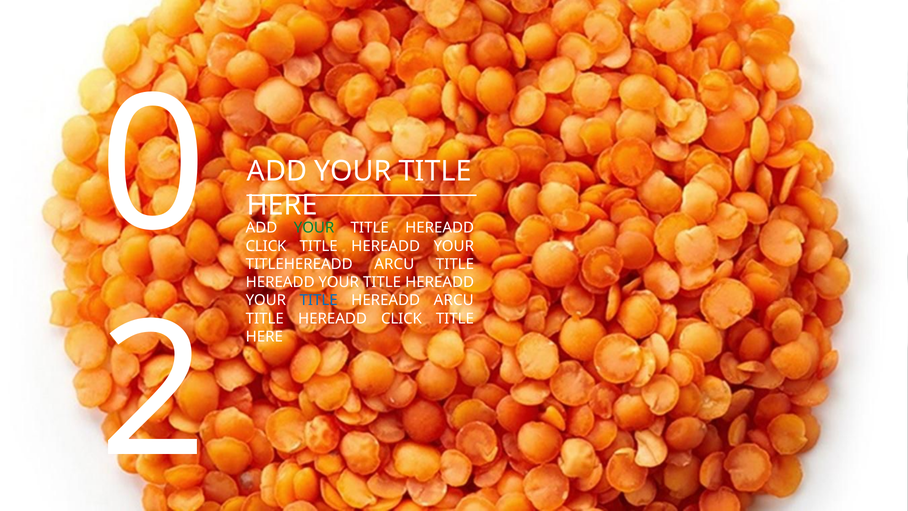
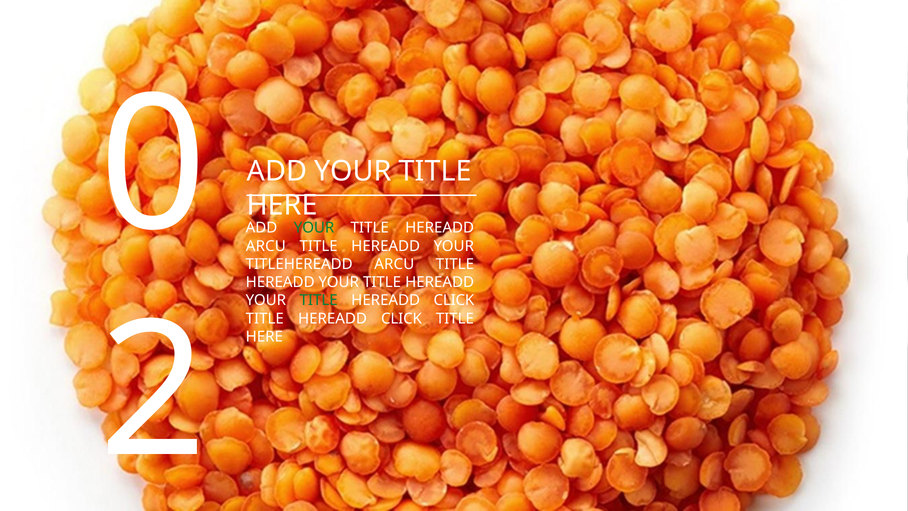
CLICK at (266, 246): CLICK -> ARCU
TITLE at (319, 300) colour: blue -> green
ARCU at (454, 300): ARCU -> CLICK
